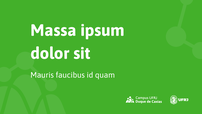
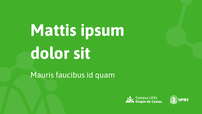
Massa: Massa -> Mattis
